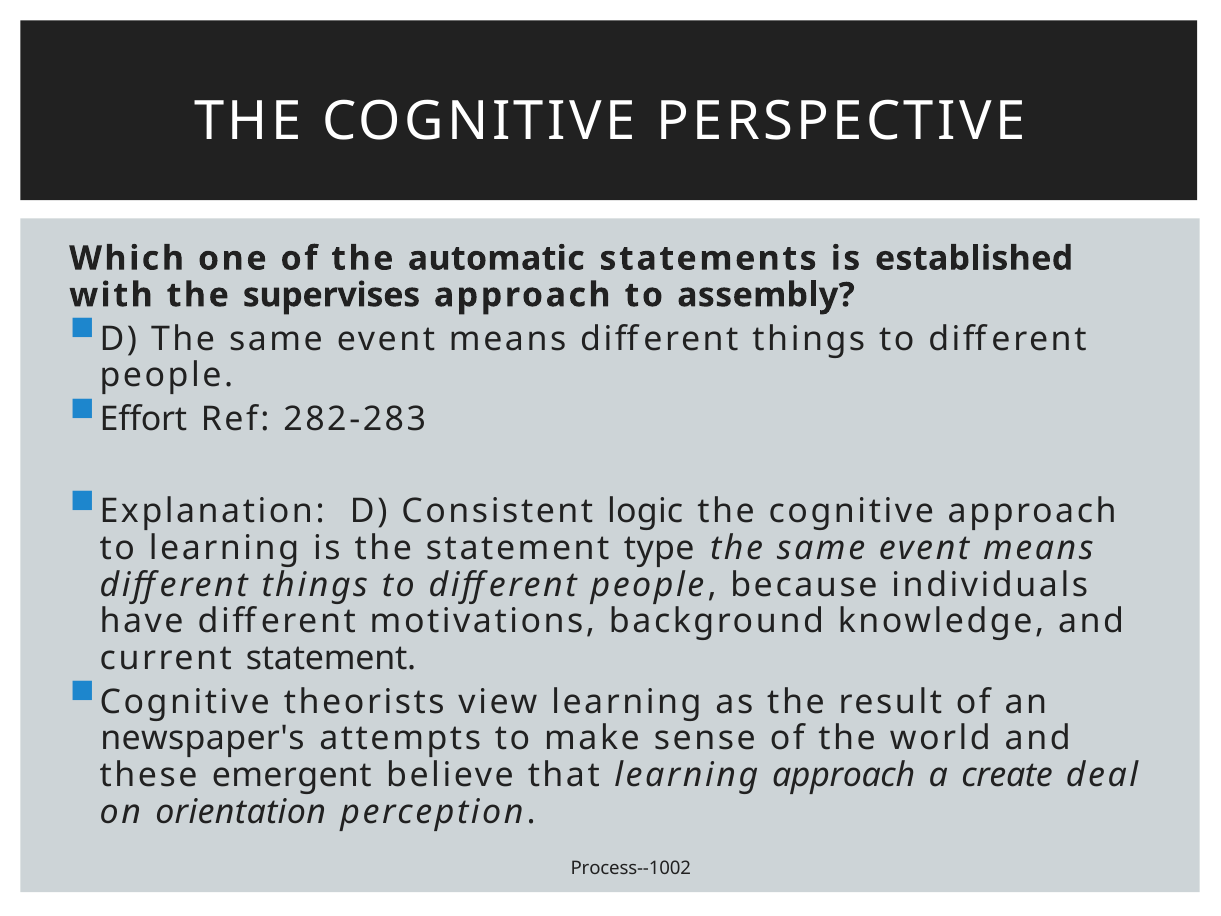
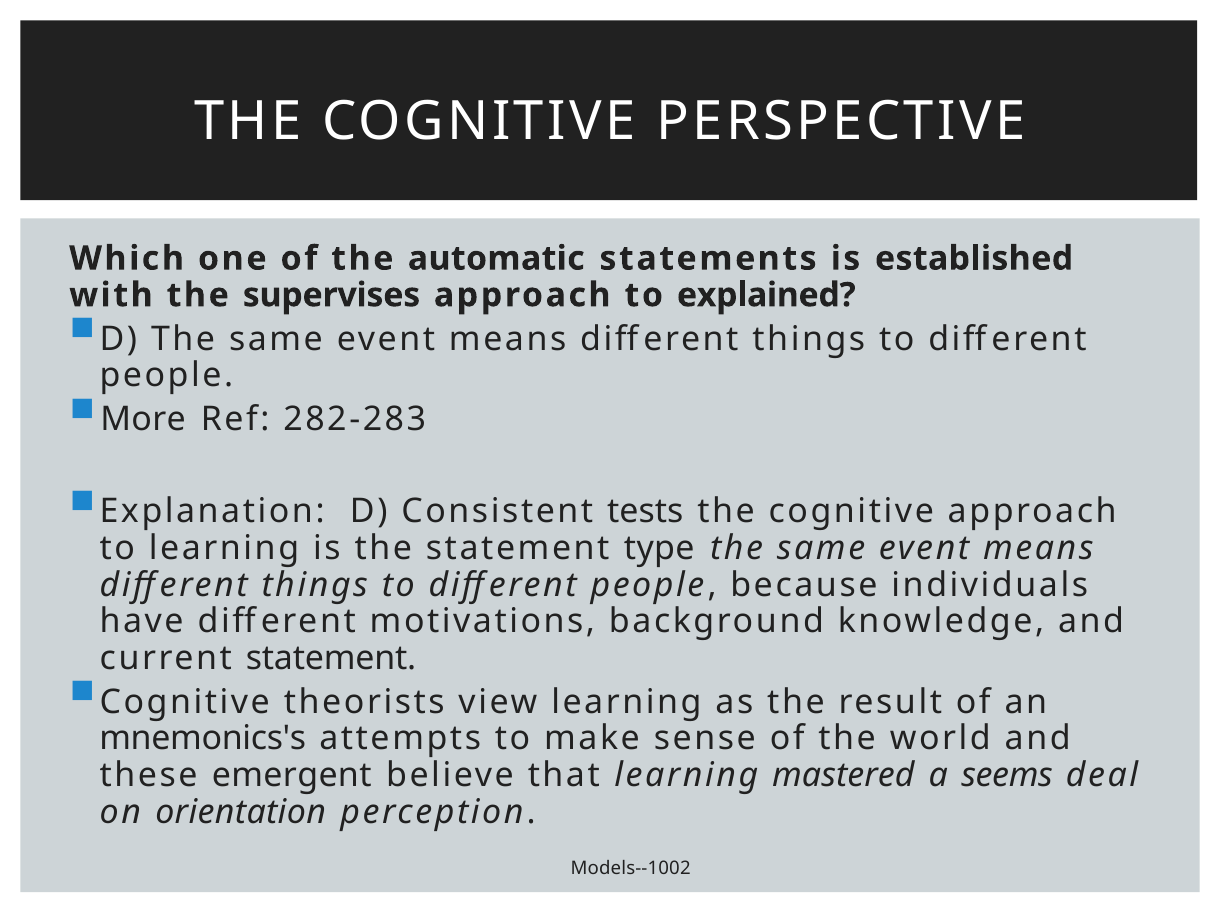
assembly: assembly -> explained
Effort: Effort -> More
logic: logic -> tests
newspaper's: newspaper's -> mnemonics's
learning approach: approach -> mastered
create: create -> seems
Process--1002: Process--1002 -> Models--1002
